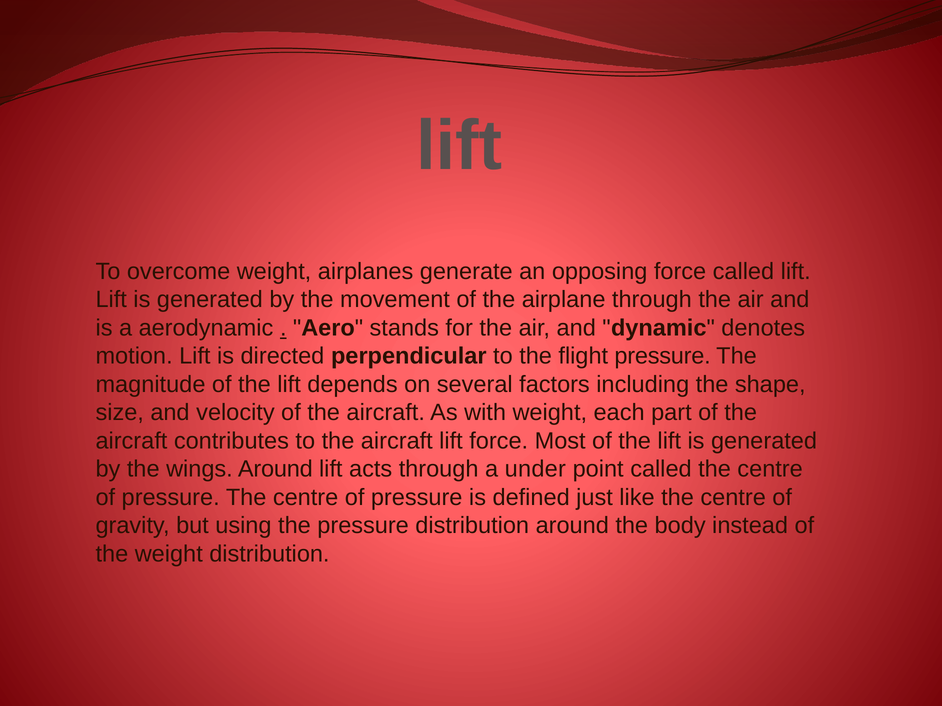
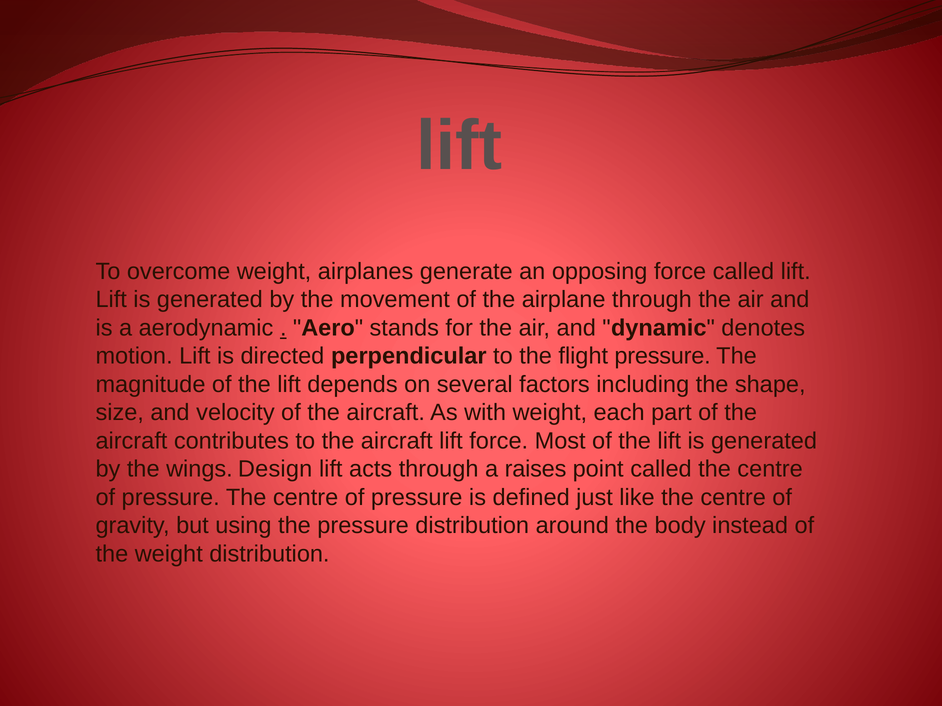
wings Around: Around -> Design
under: under -> raises
